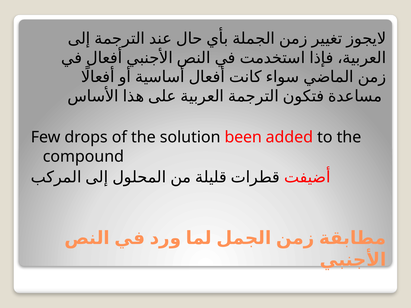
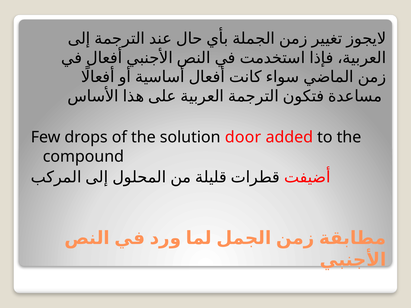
been: been -> door
